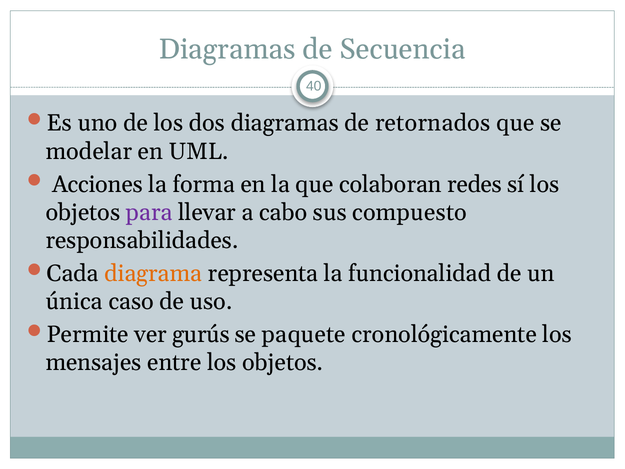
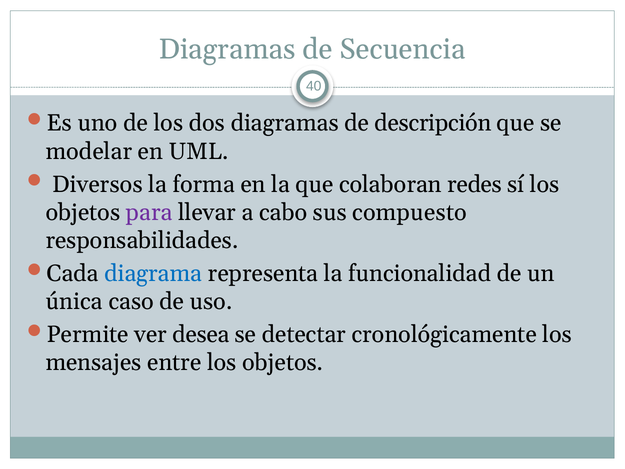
retornados: retornados -> descripción
Acciones: Acciones -> Diversos
diagrama colour: orange -> blue
gurús: gurús -> desea
paquete: paquete -> detectar
